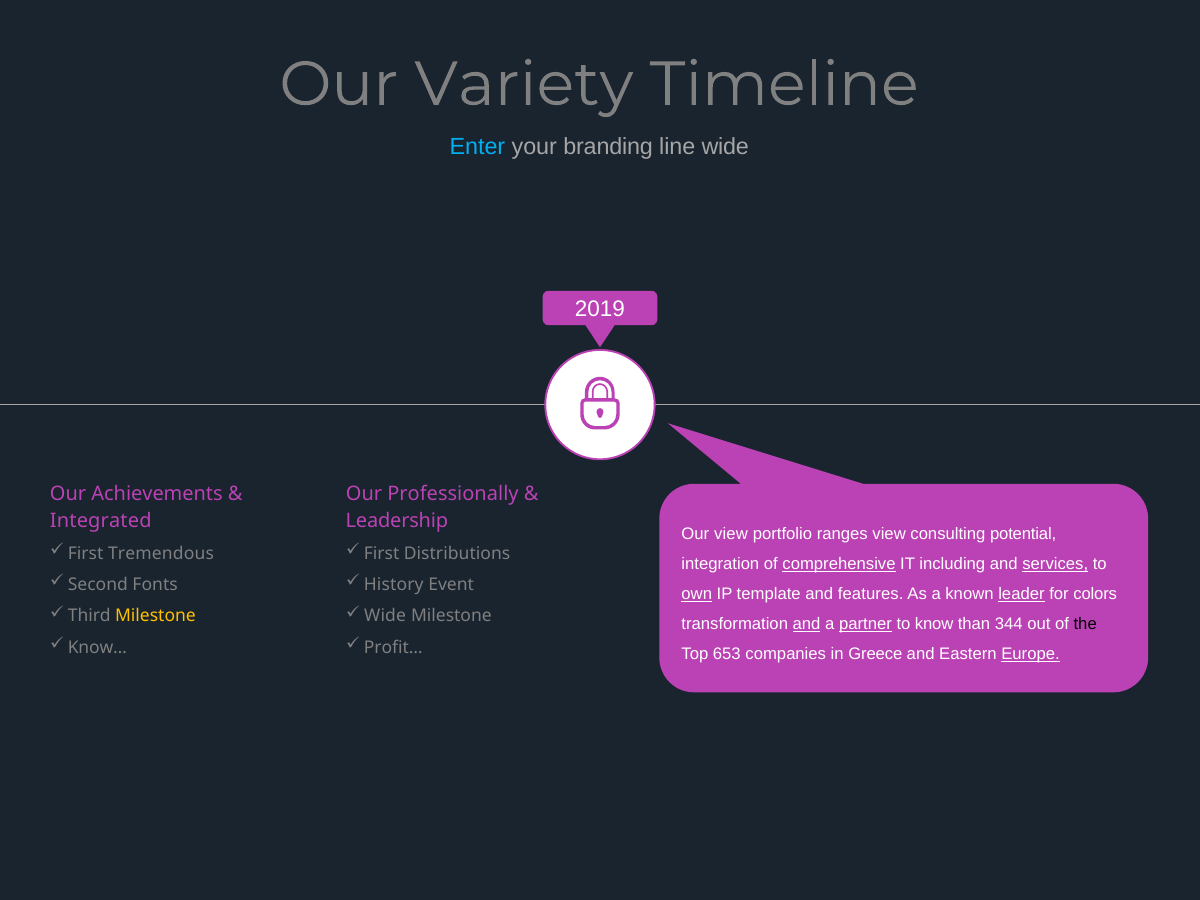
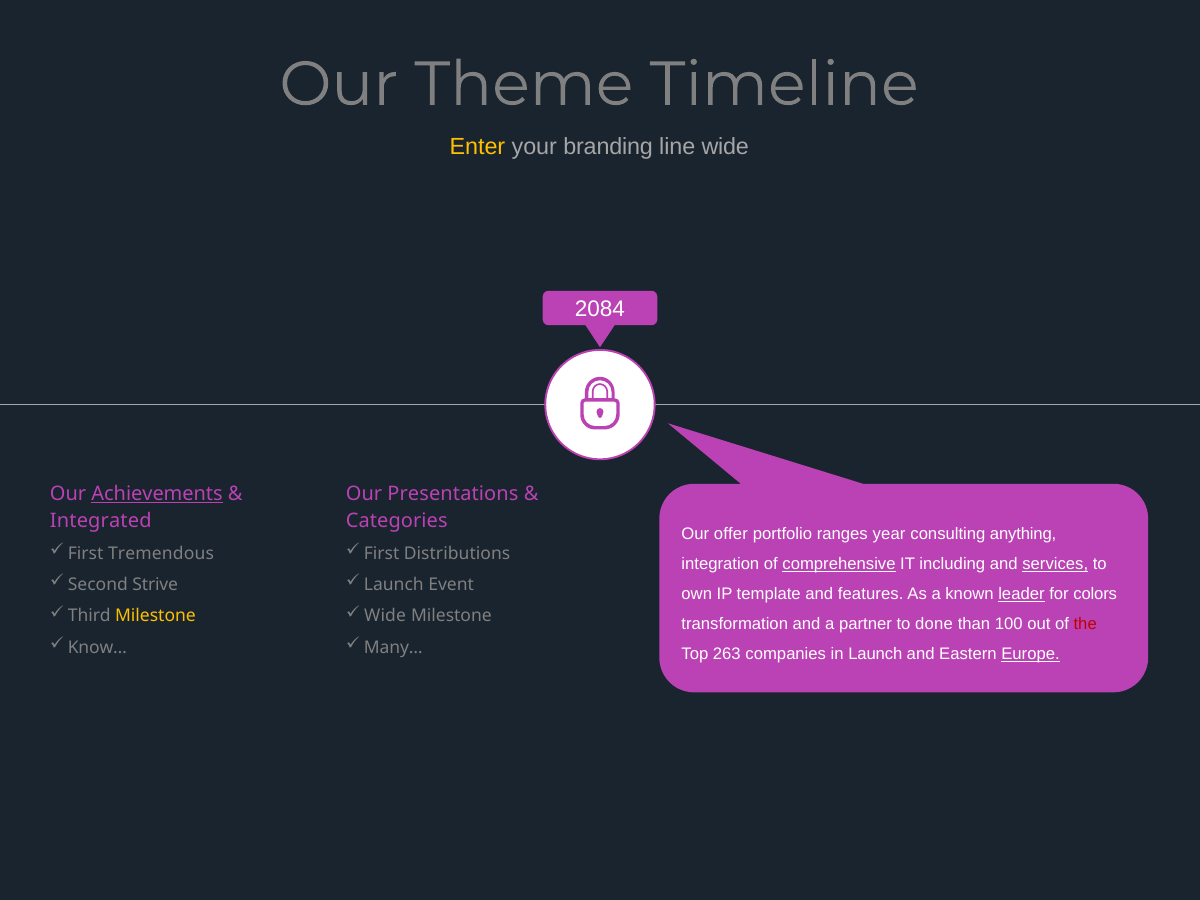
Variety: Variety -> Theme
Enter colour: light blue -> yellow
2019: 2019 -> 2084
Achievements underline: none -> present
Professionally: Professionally -> Presentations
Leadership: Leadership -> Categories
Our view: view -> offer
ranges view: view -> year
potential: potential -> anything
Fonts: Fonts -> Strive
History at (394, 585): History -> Launch
own underline: present -> none
and at (807, 624) underline: present -> none
partner underline: present -> none
know: know -> done
344: 344 -> 100
the colour: black -> red
Profit…: Profit… -> Many…
653: 653 -> 263
in Greece: Greece -> Launch
